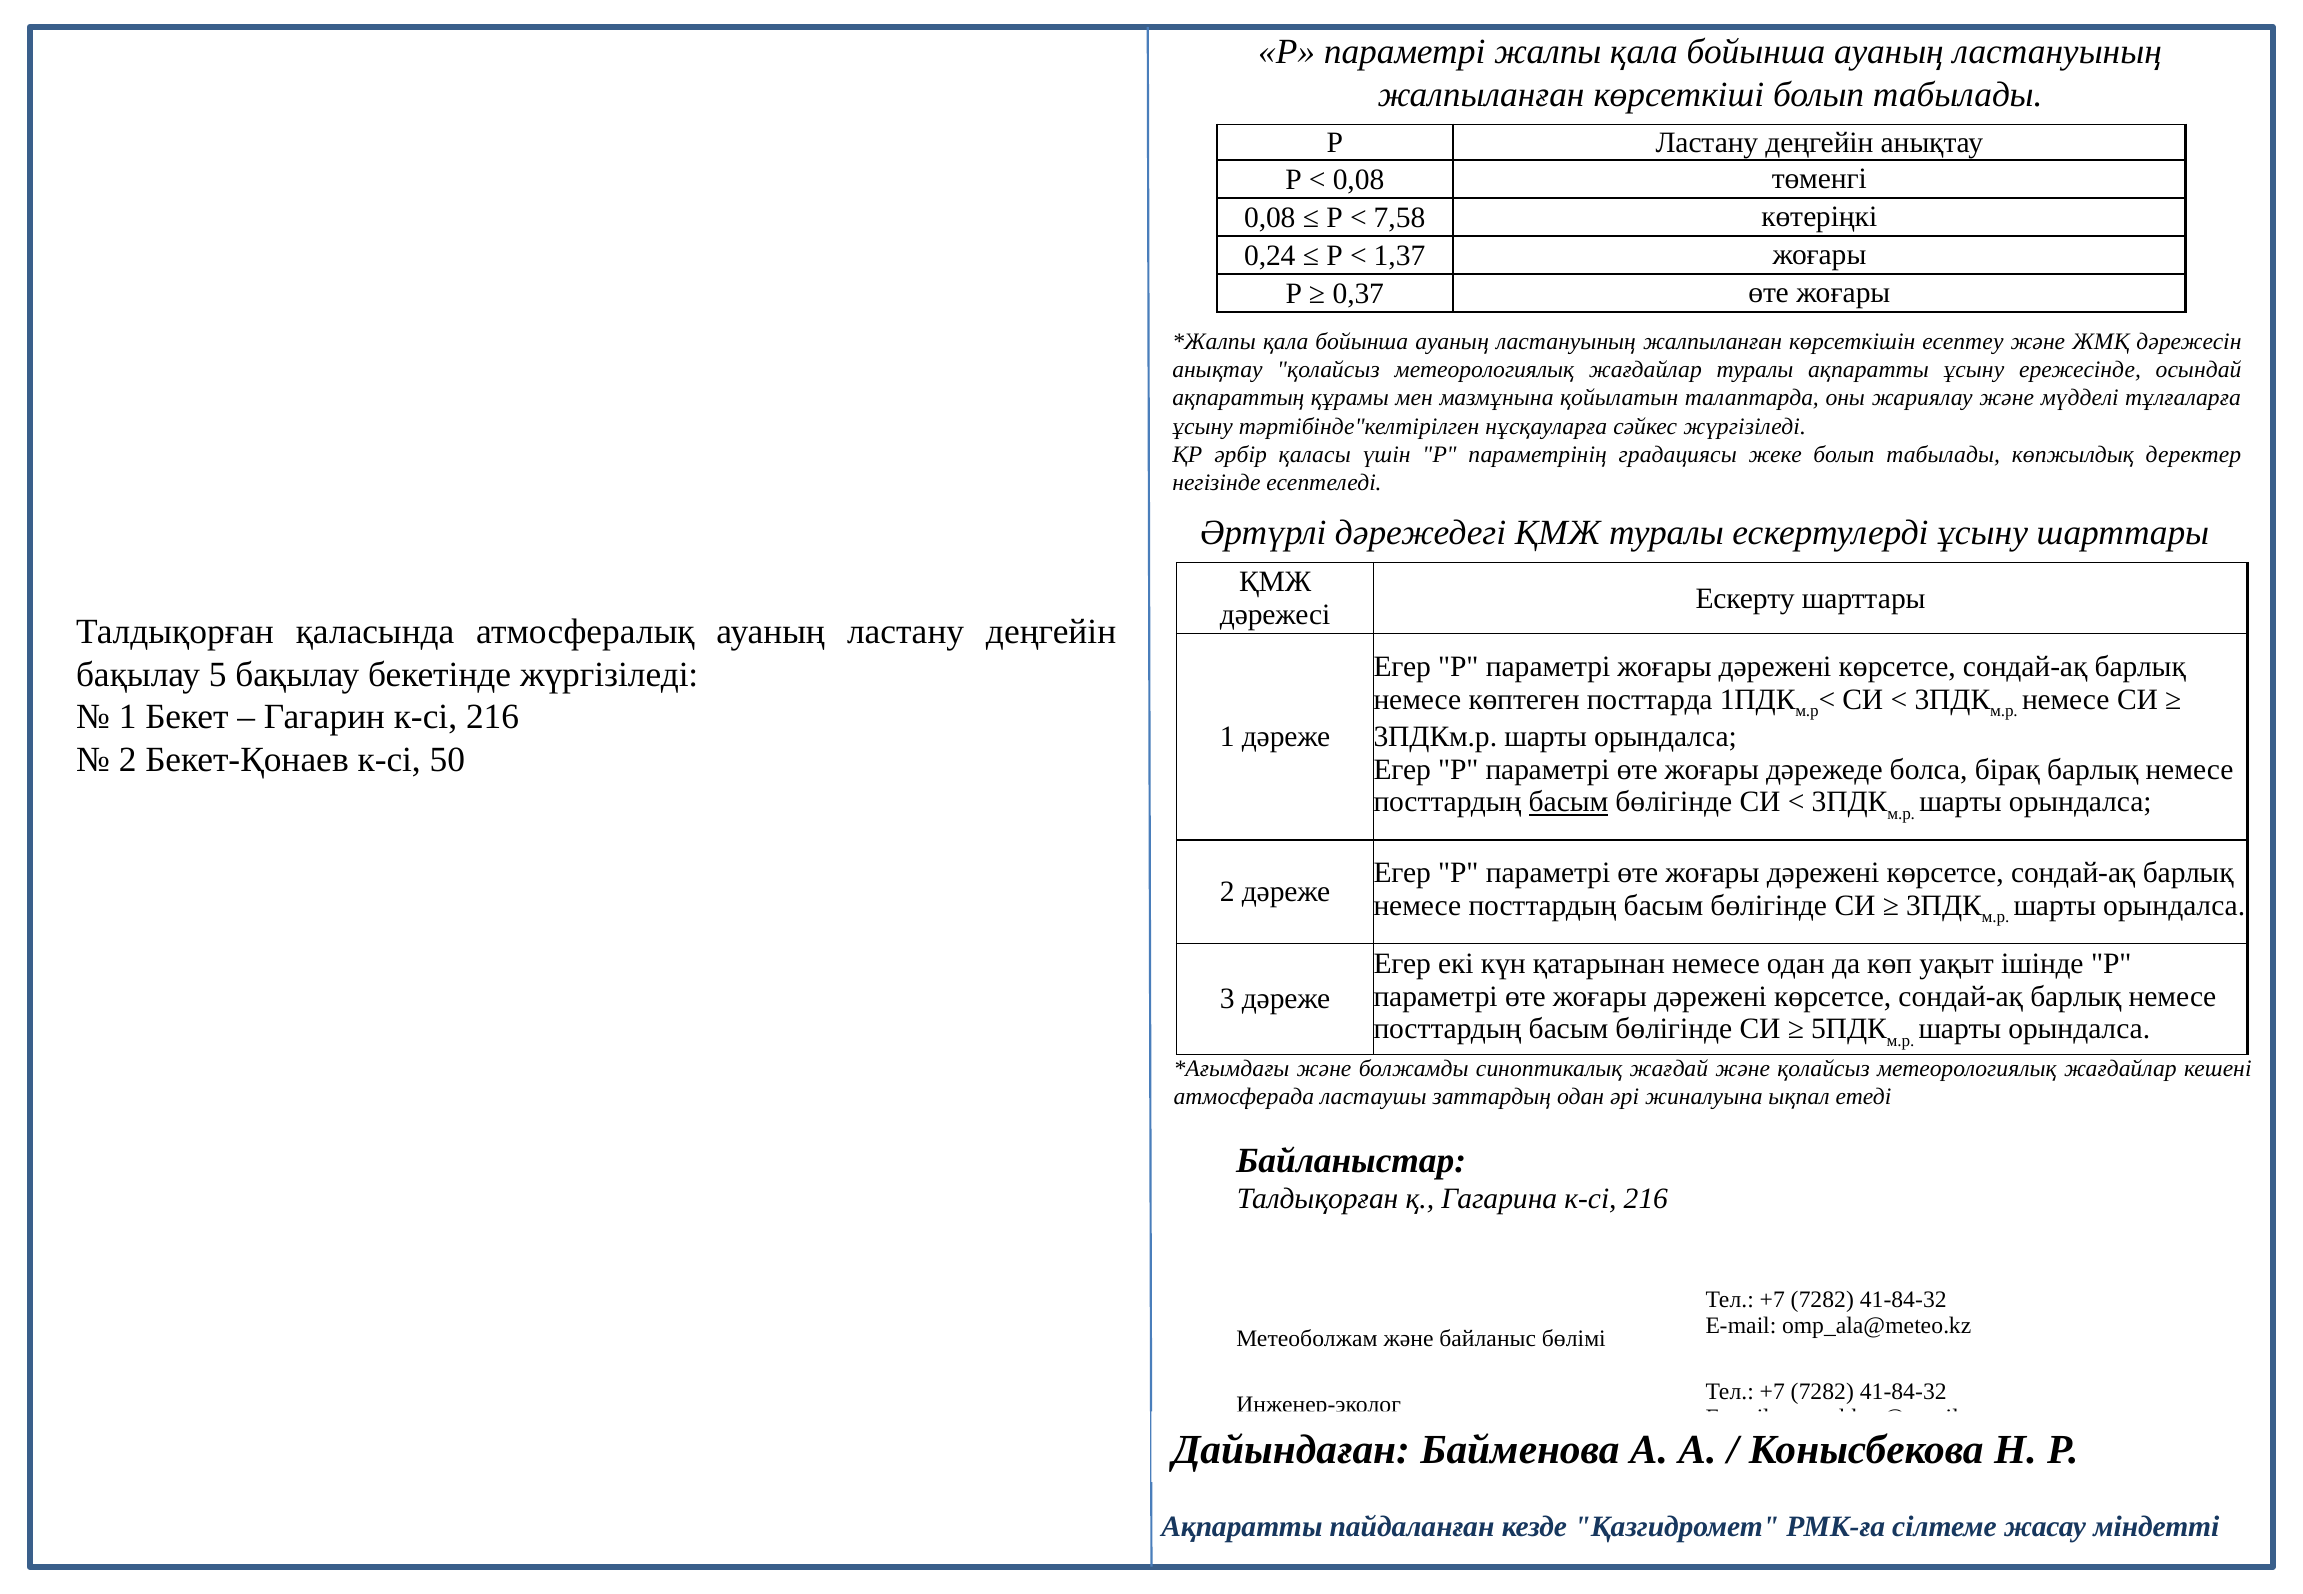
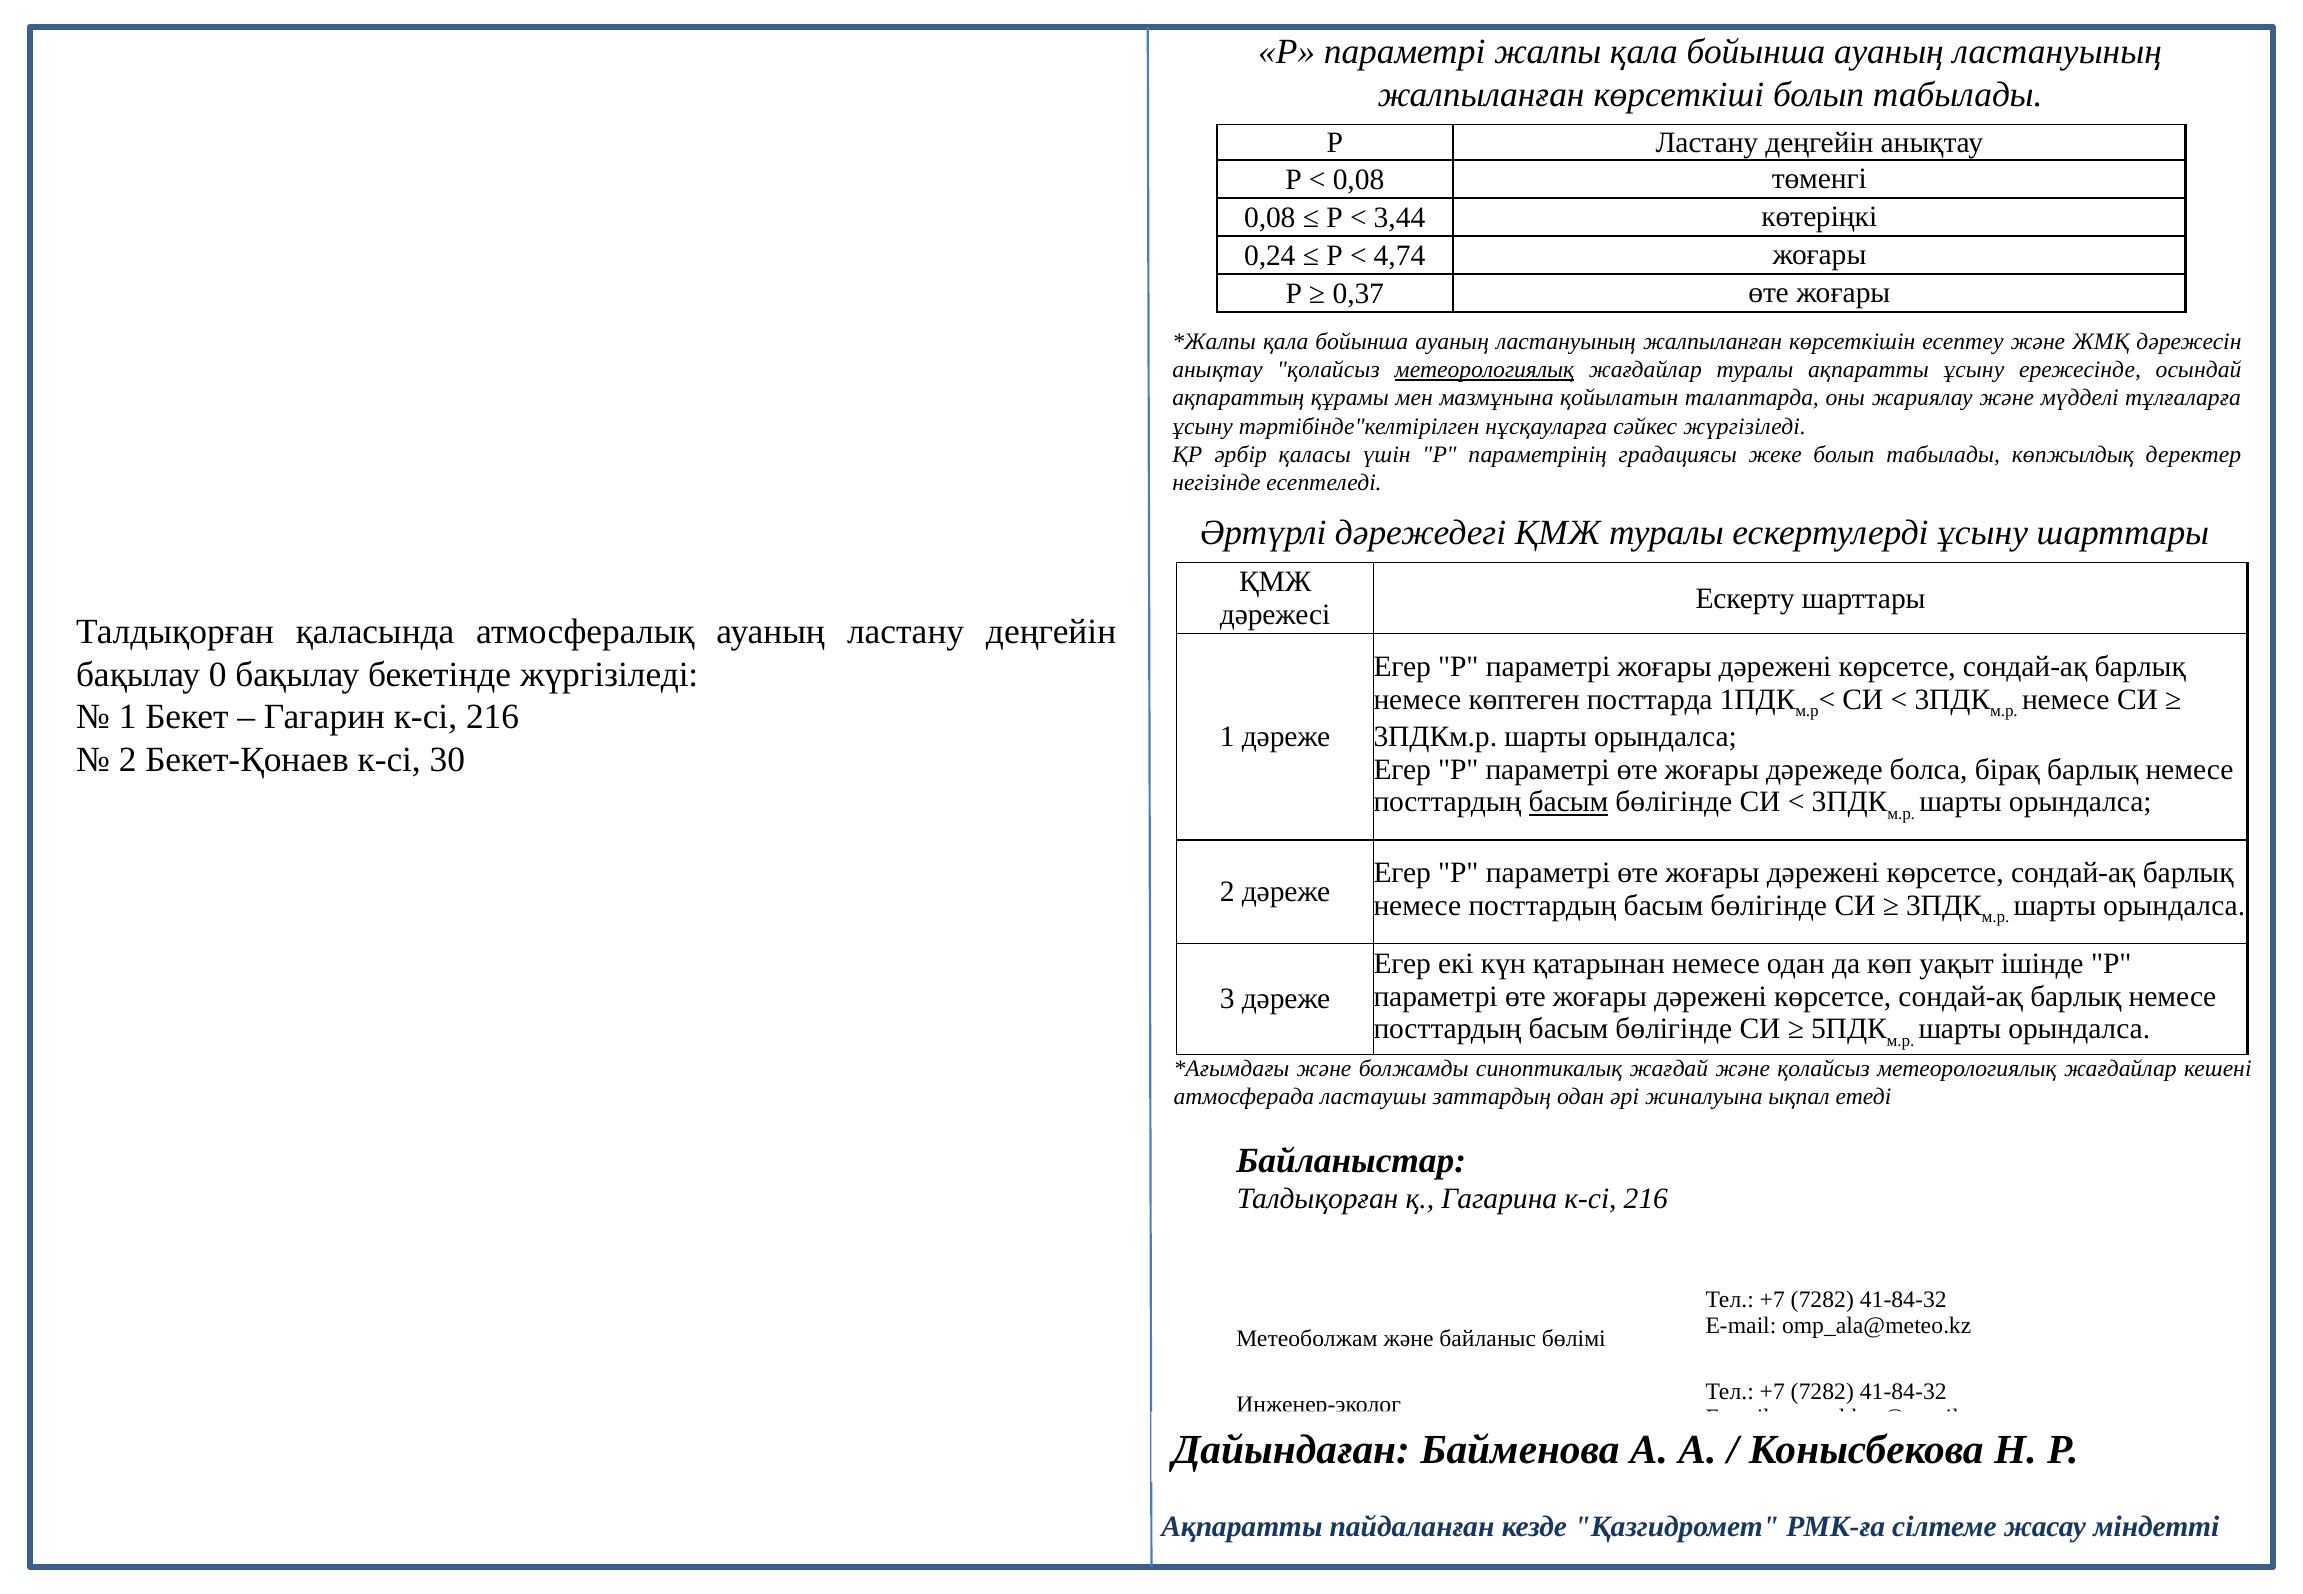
7,58: 7,58 -> 3,44
1,37: 1,37 -> 4,74
метеорологиялық at (1484, 370) underline: none -> present
5: 5 -> 0
50: 50 -> 30
